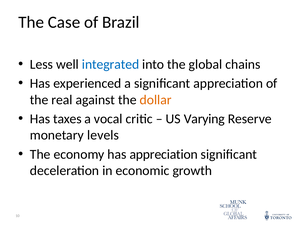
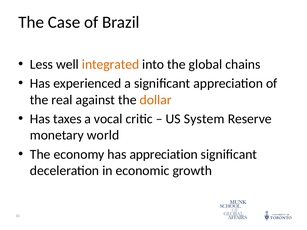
integrated colour: blue -> orange
Varying: Varying -> System
levels: levels -> world
